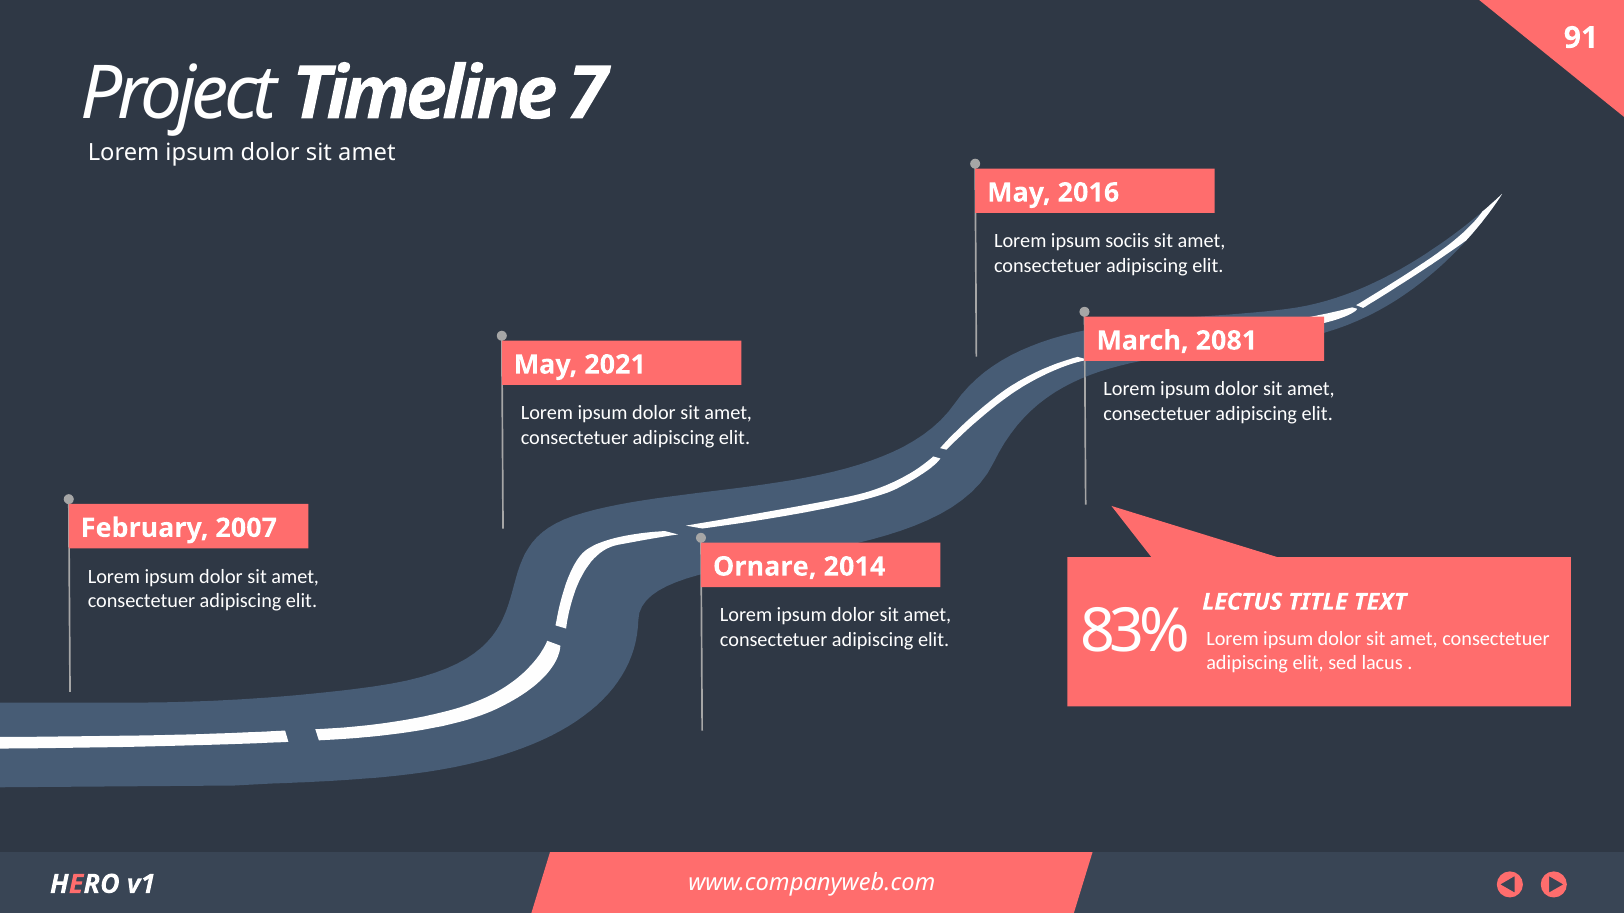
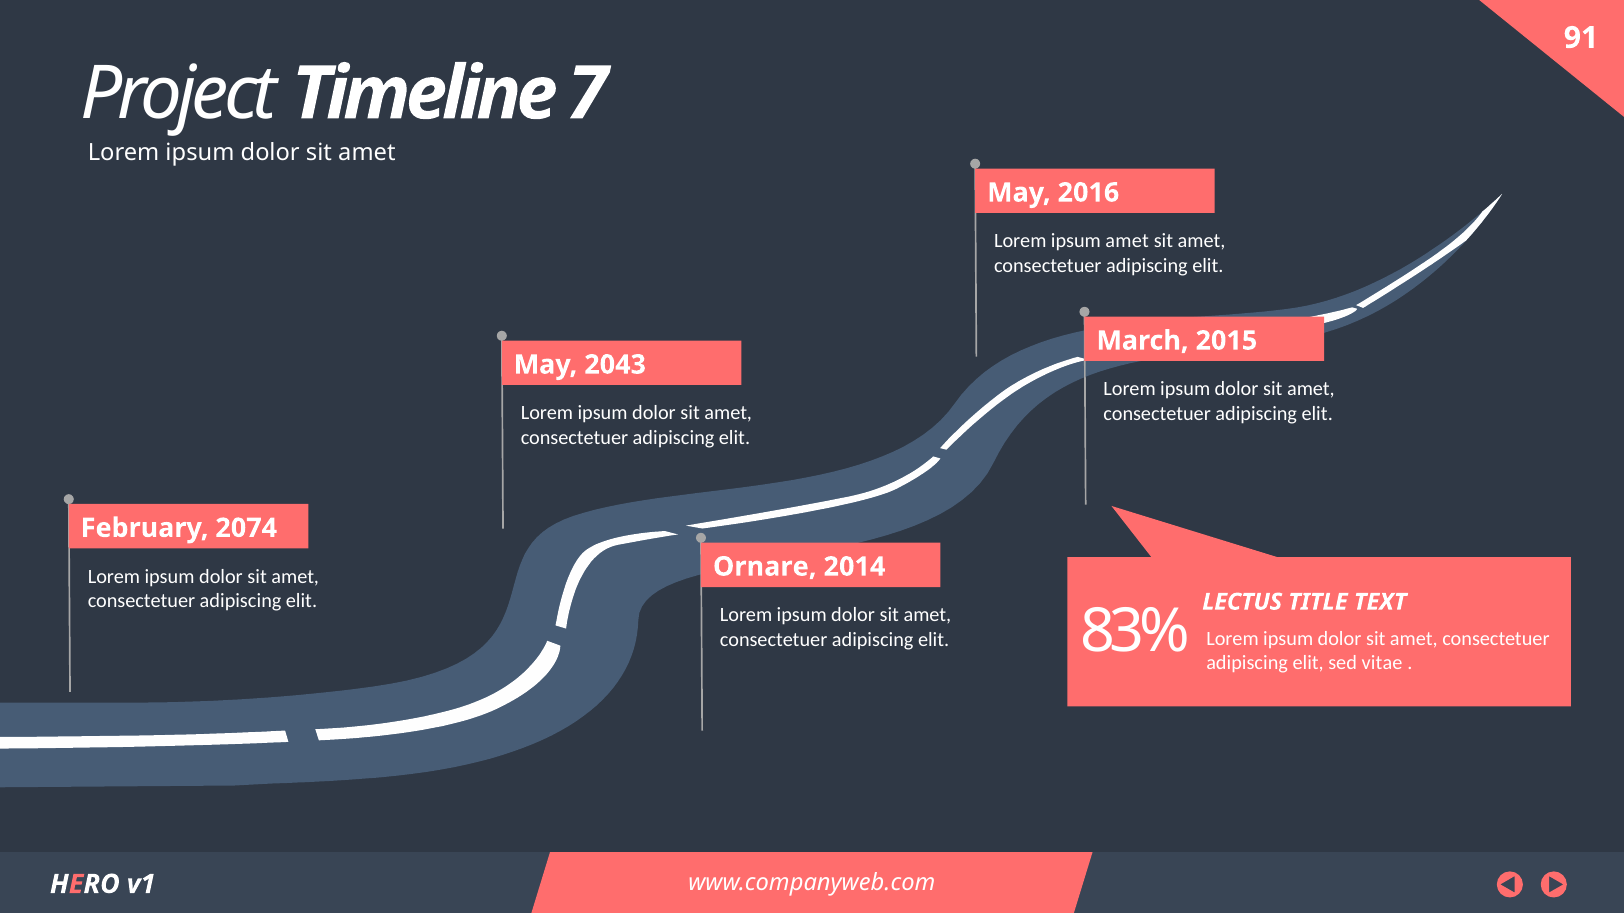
ipsum sociis: sociis -> amet
2081: 2081 -> 2015
2021: 2021 -> 2043
2007: 2007 -> 2074
lacus: lacus -> vitae
